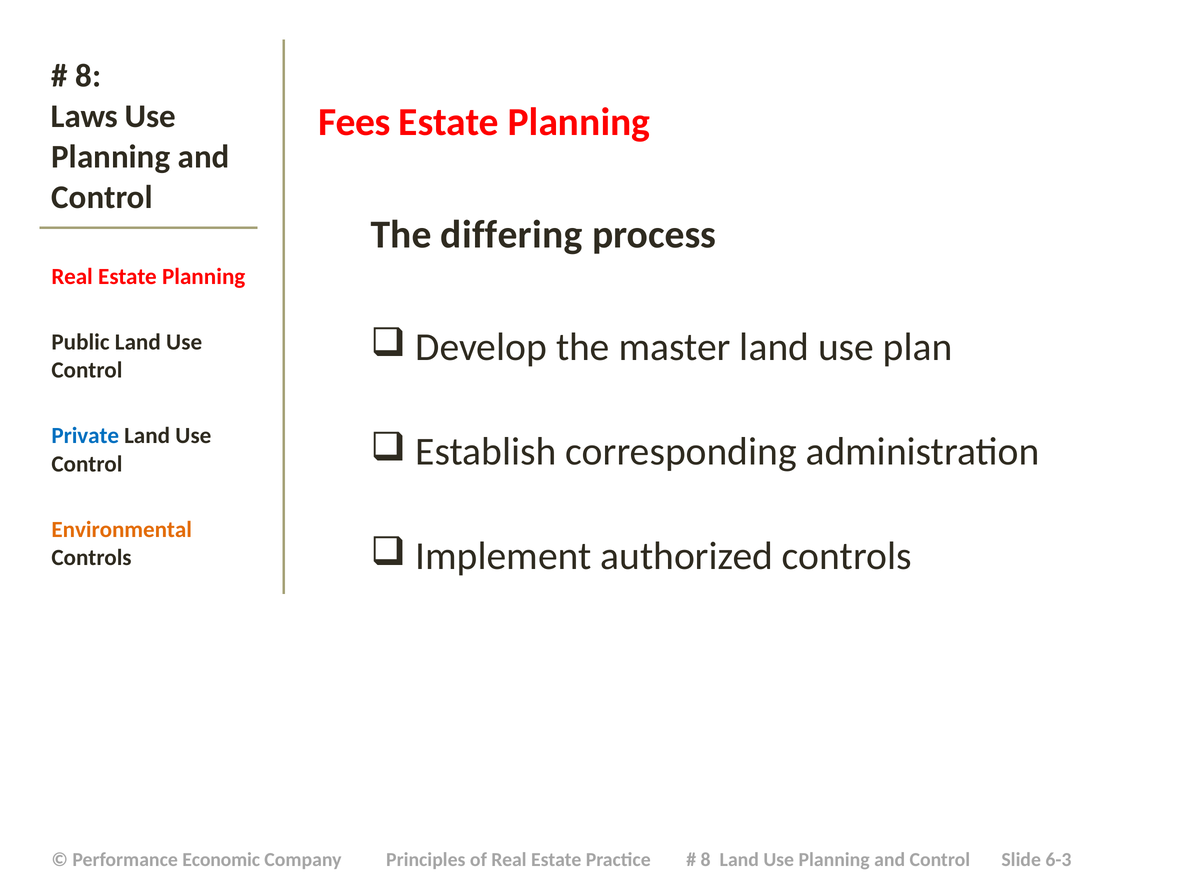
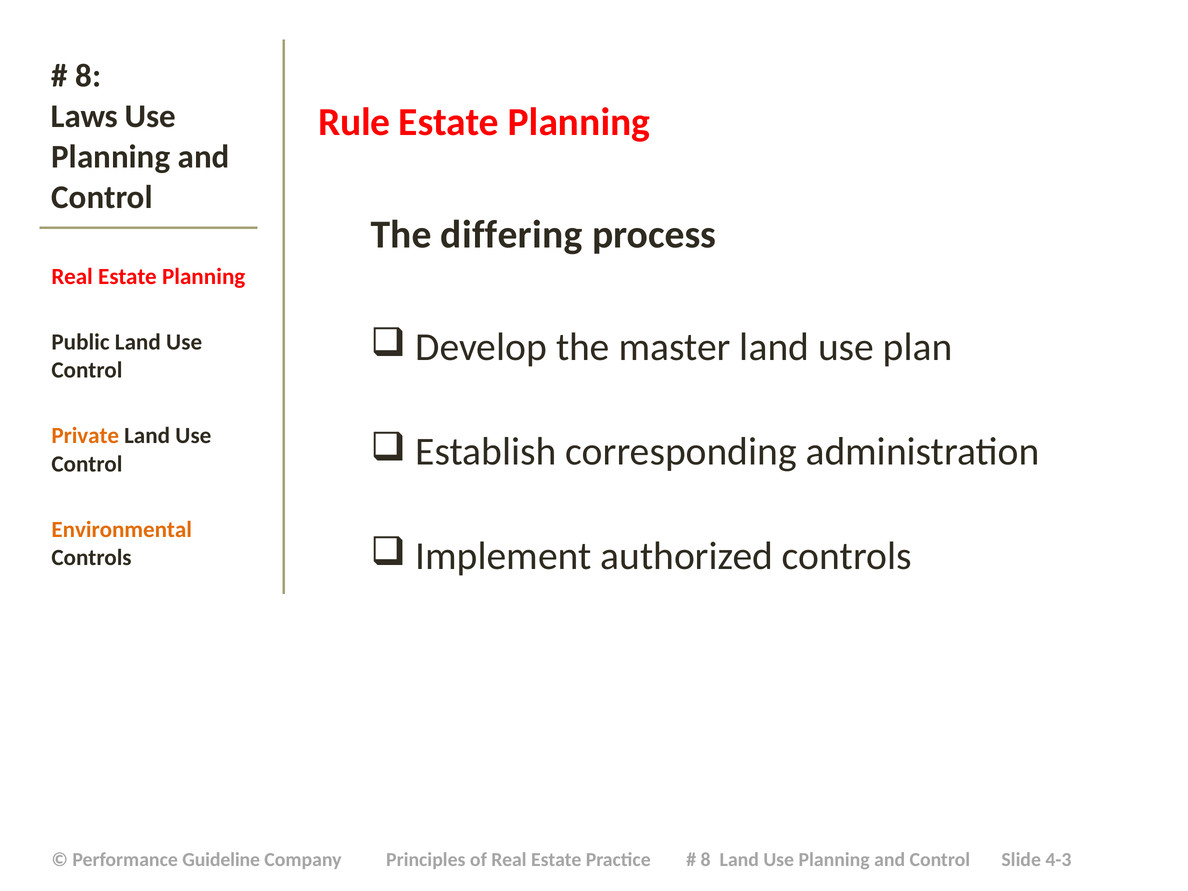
Fees: Fees -> Rule
Private colour: blue -> orange
Economic: Economic -> Guideline
6-3: 6-3 -> 4-3
